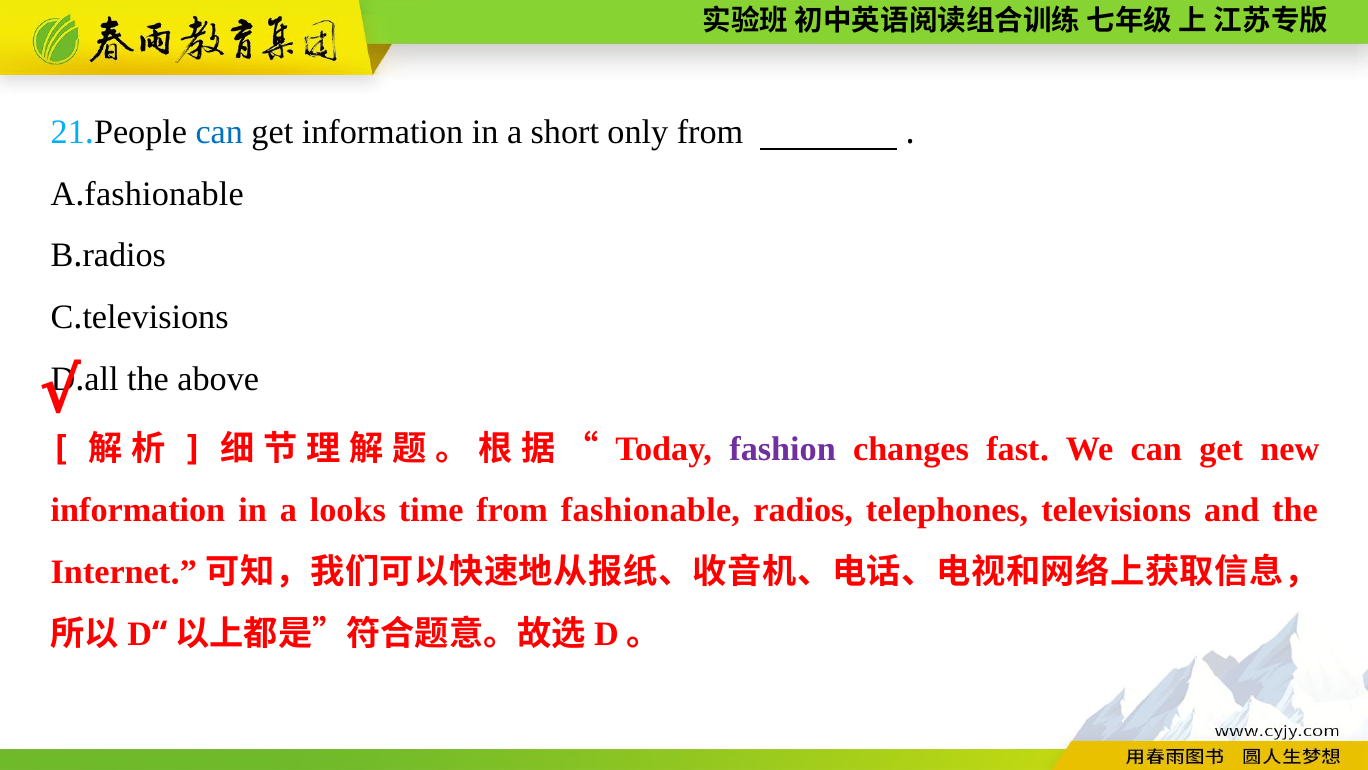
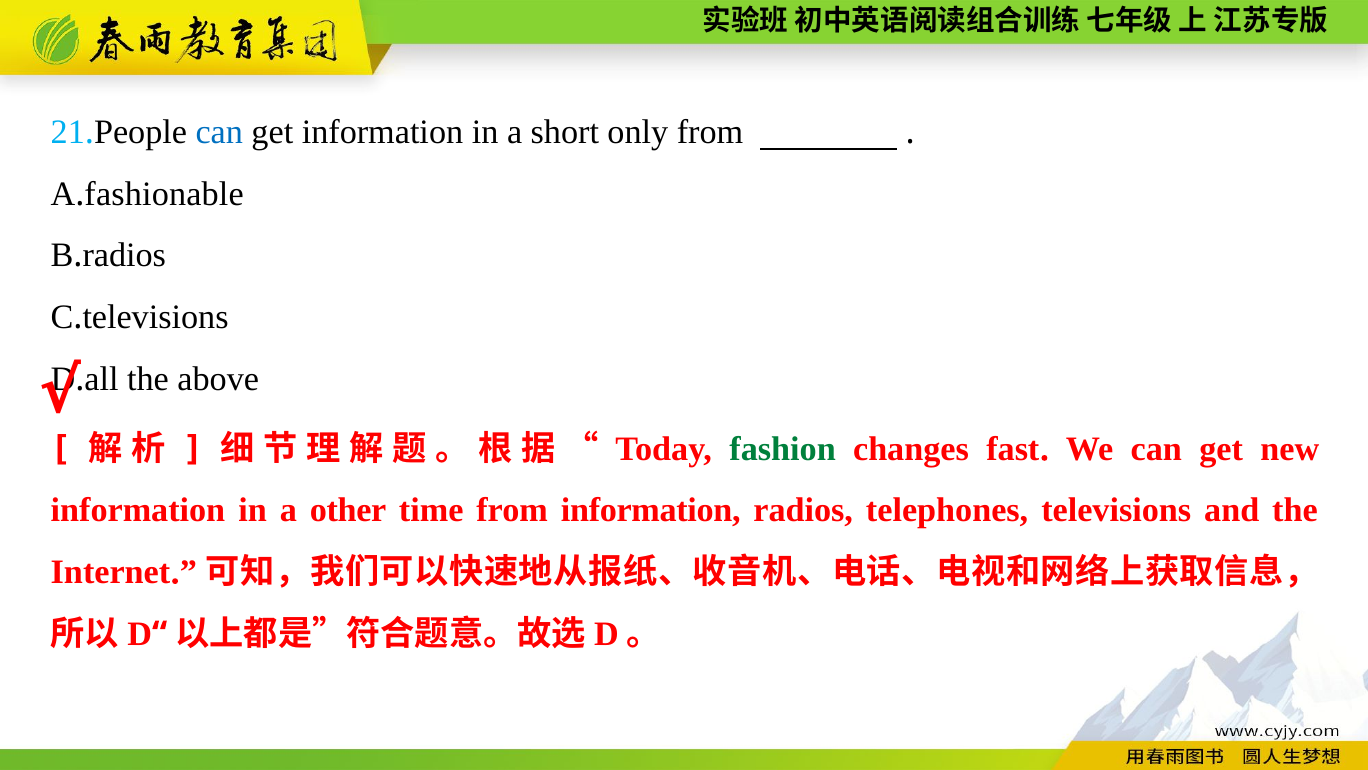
fashion colour: purple -> green
looks: looks -> other
from fashionable: fashionable -> information
